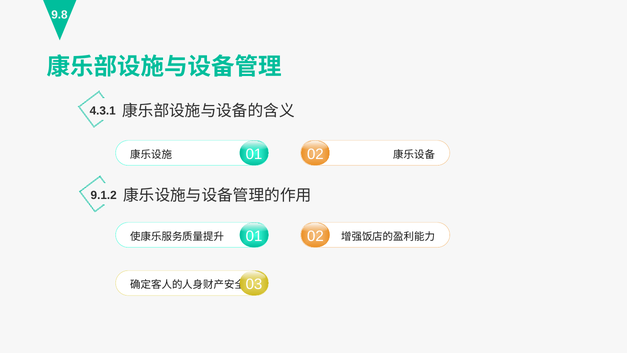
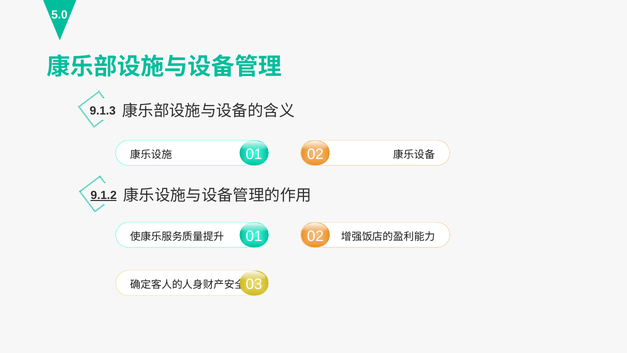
9.8: 9.8 -> 5.0
4.3.1: 4.3.1 -> 9.1.3
9.1.2 underline: none -> present
